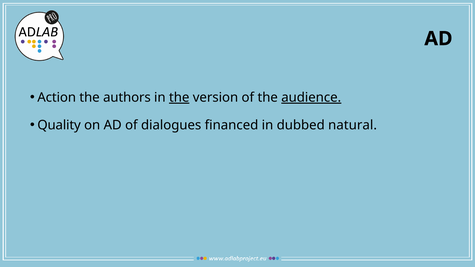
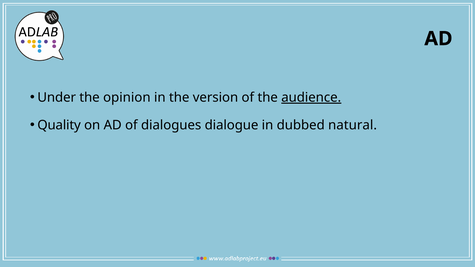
Action: Action -> Under
authors: authors -> opinion
the at (179, 98) underline: present -> none
financed: financed -> dialogue
